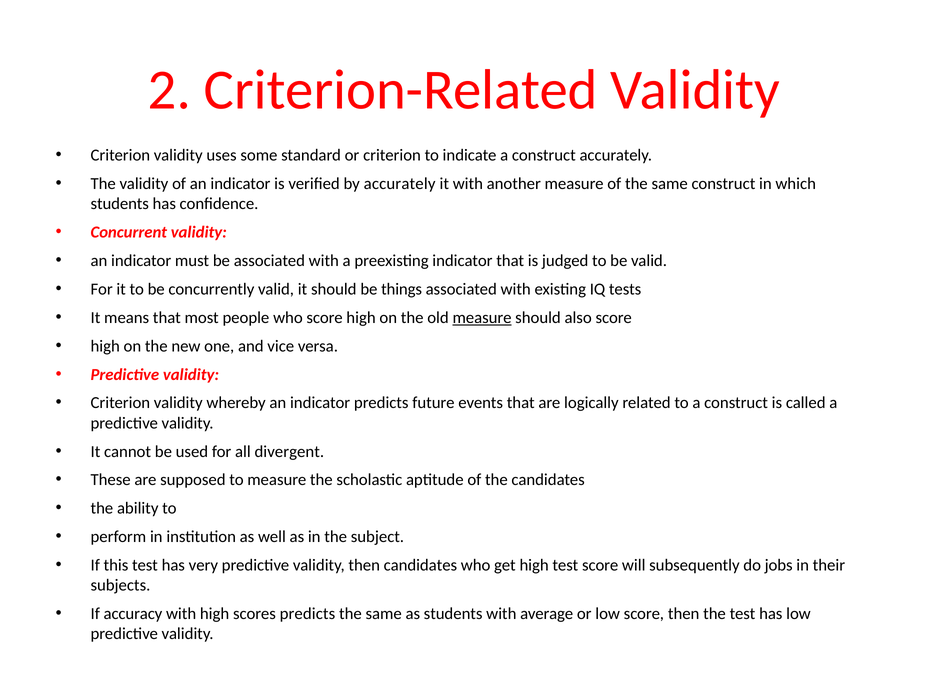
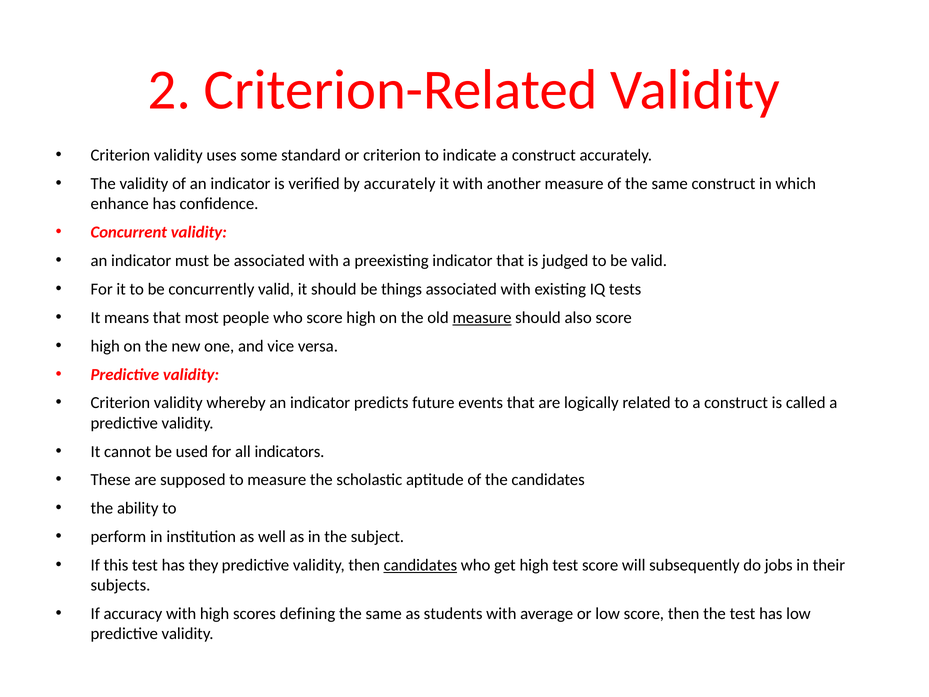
students at (120, 204): students -> enhance
divergent: divergent -> indicators
very: very -> they
candidates at (420, 565) underline: none -> present
scores predicts: predicts -> defining
